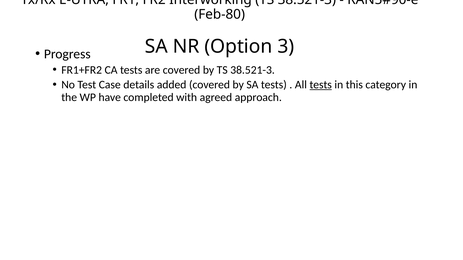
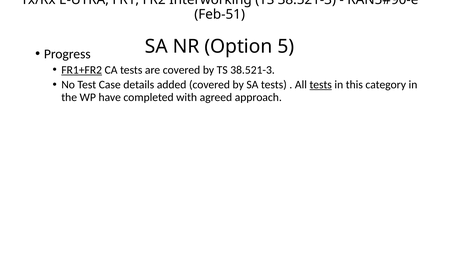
Feb-80: Feb-80 -> Feb-51
3: 3 -> 5
FR1+FR2 underline: none -> present
